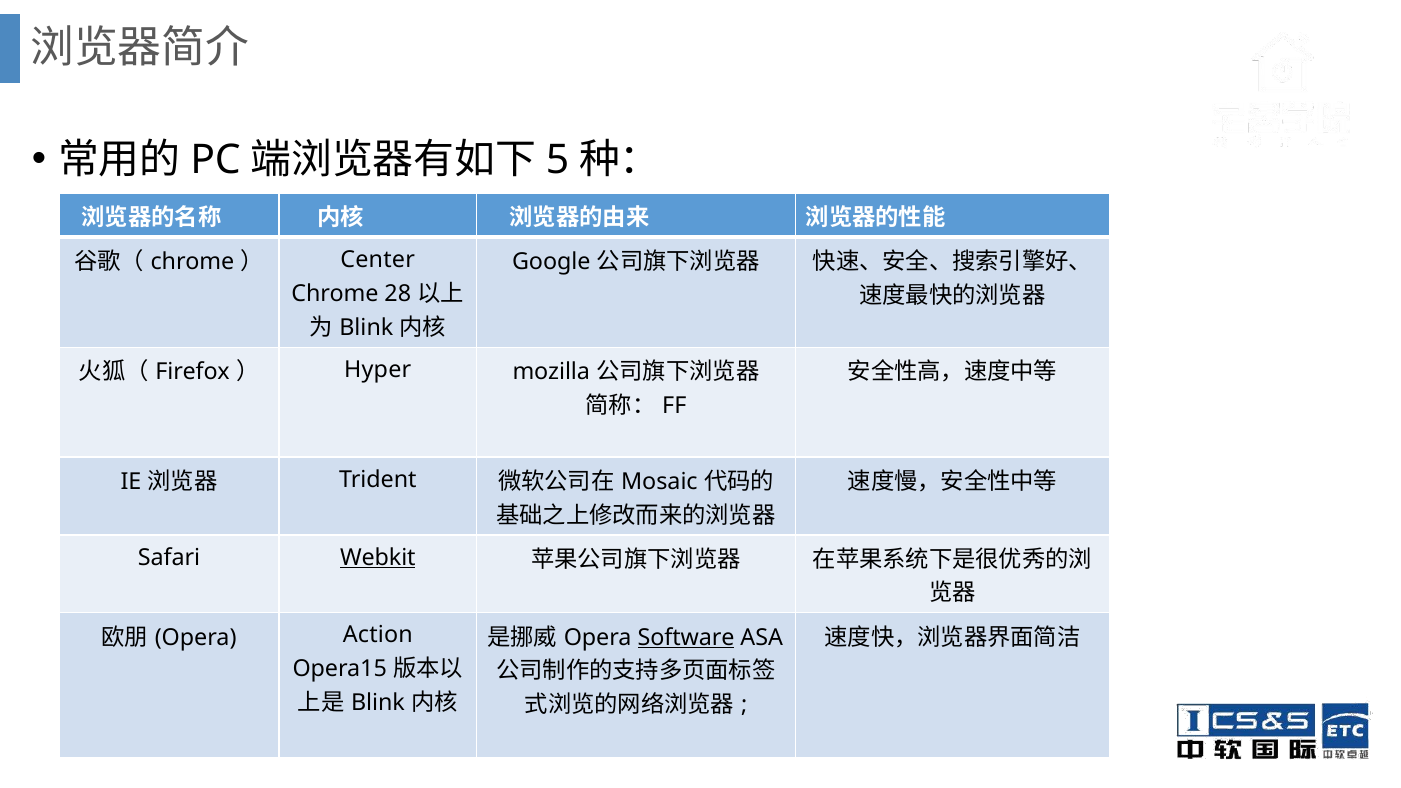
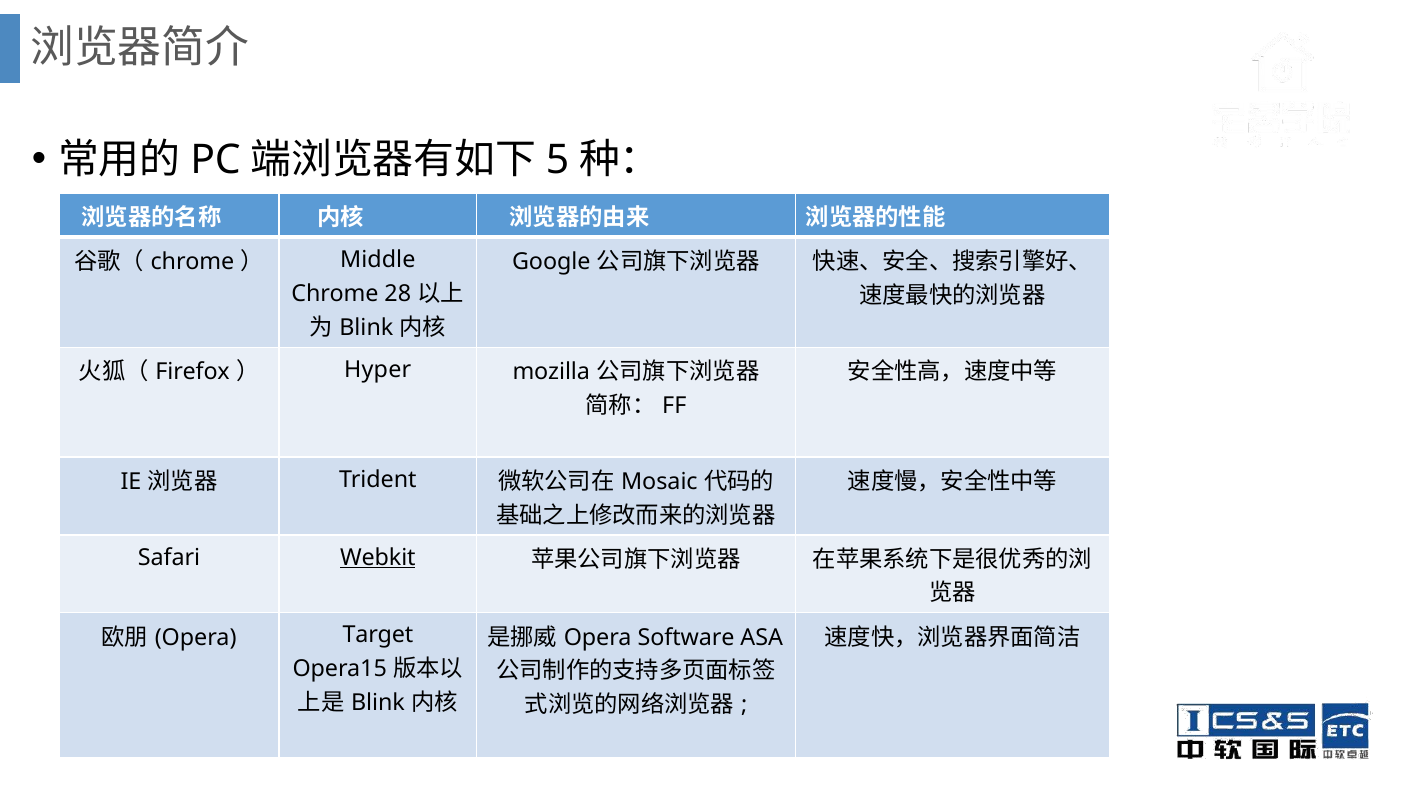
Center: Center -> Middle
Action: Action -> Target
Software underline: present -> none
